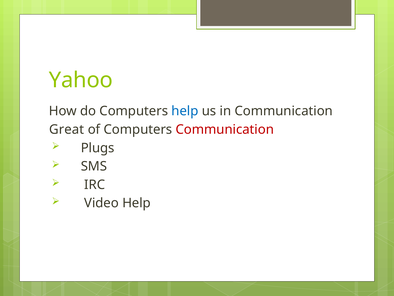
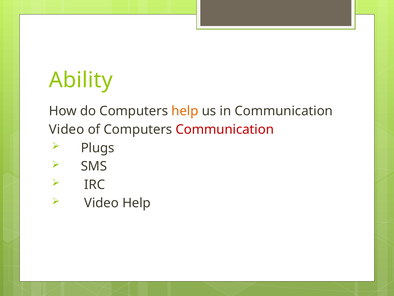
Yahoo: Yahoo -> Ability
help at (185, 111) colour: blue -> orange
Great at (67, 129): Great -> Video
